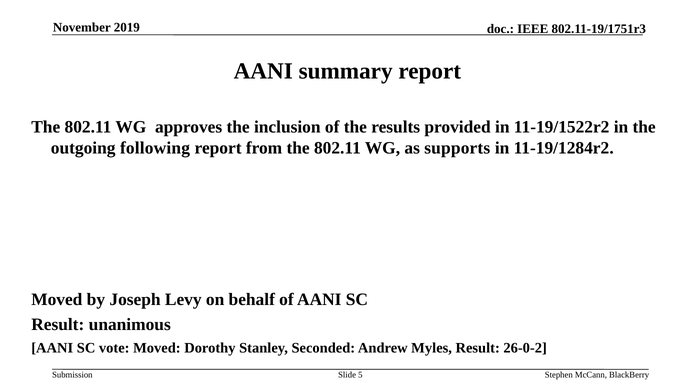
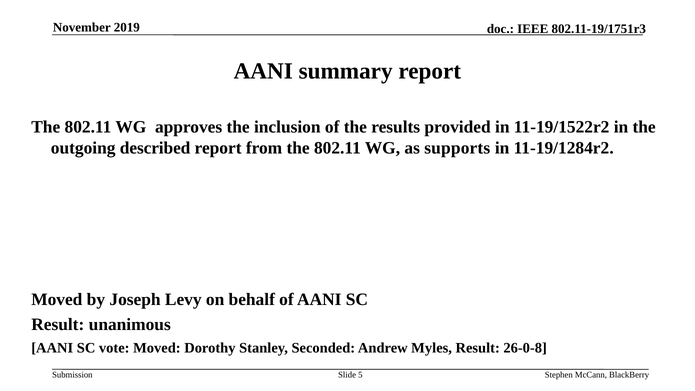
following: following -> described
26-0-2: 26-0-2 -> 26-0-8
